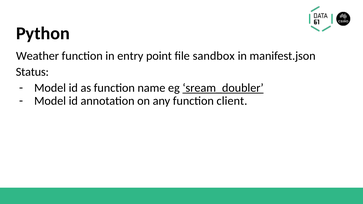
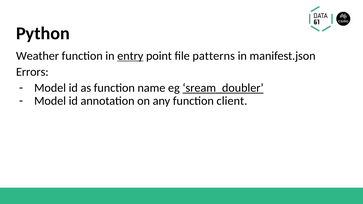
entry underline: none -> present
sandbox: sandbox -> patterns
Status: Status -> Errors
